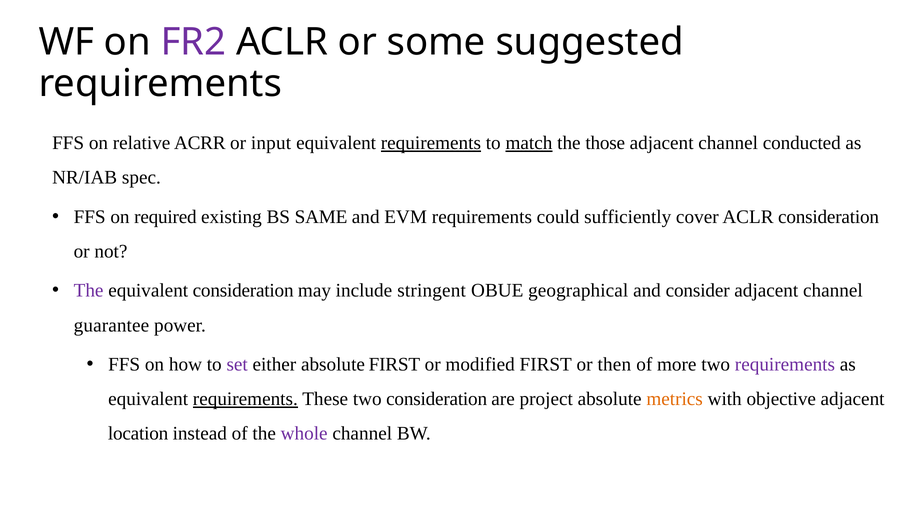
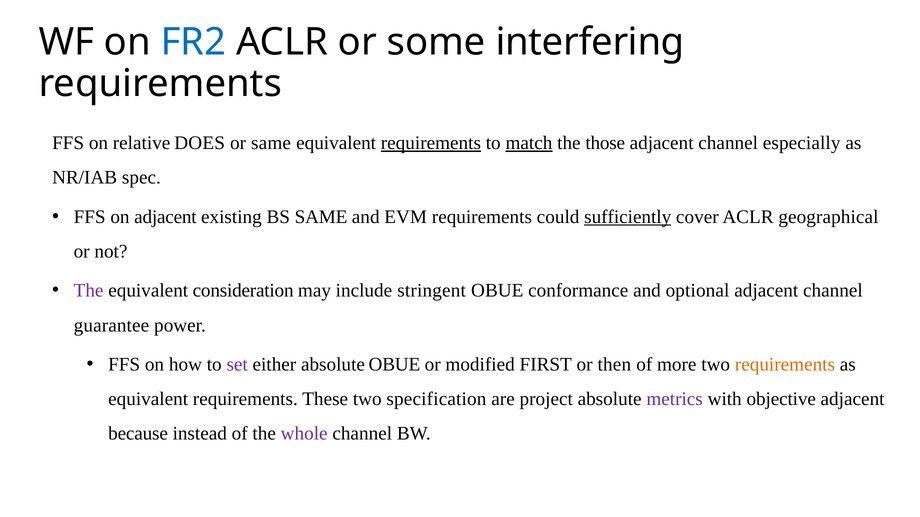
FR2 colour: purple -> blue
suggested: suggested -> interfering
ACRR: ACRR -> DOES
or input: input -> same
conducted: conducted -> especially
on required: required -> adjacent
sufficiently underline: none -> present
ACLR consideration: consideration -> geographical
geographical: geographical -> conformance
consider: consider -> optional
absolute FIRST: FIRST -> OBUE
requirements at (785, 365) colour: purple -> orange
requirements at (245, 399) underline: present -> none
two consideration: consideration -> specification
metrics colour: orange -> purple
location: location -> because
